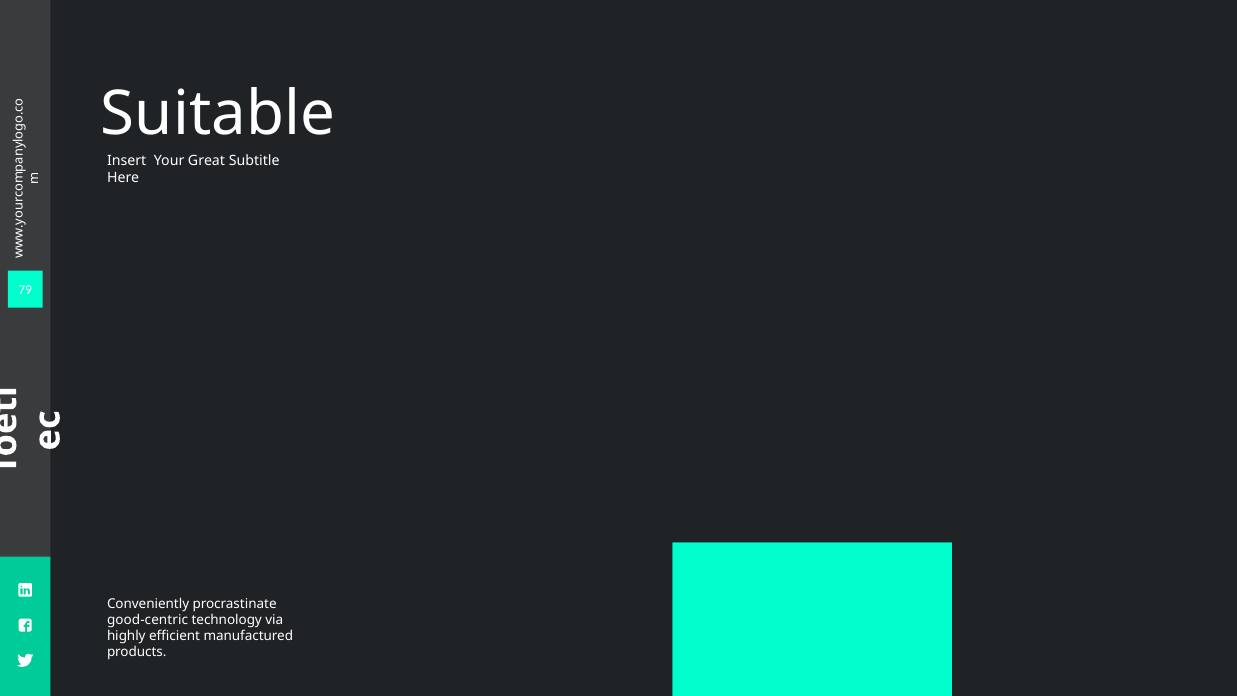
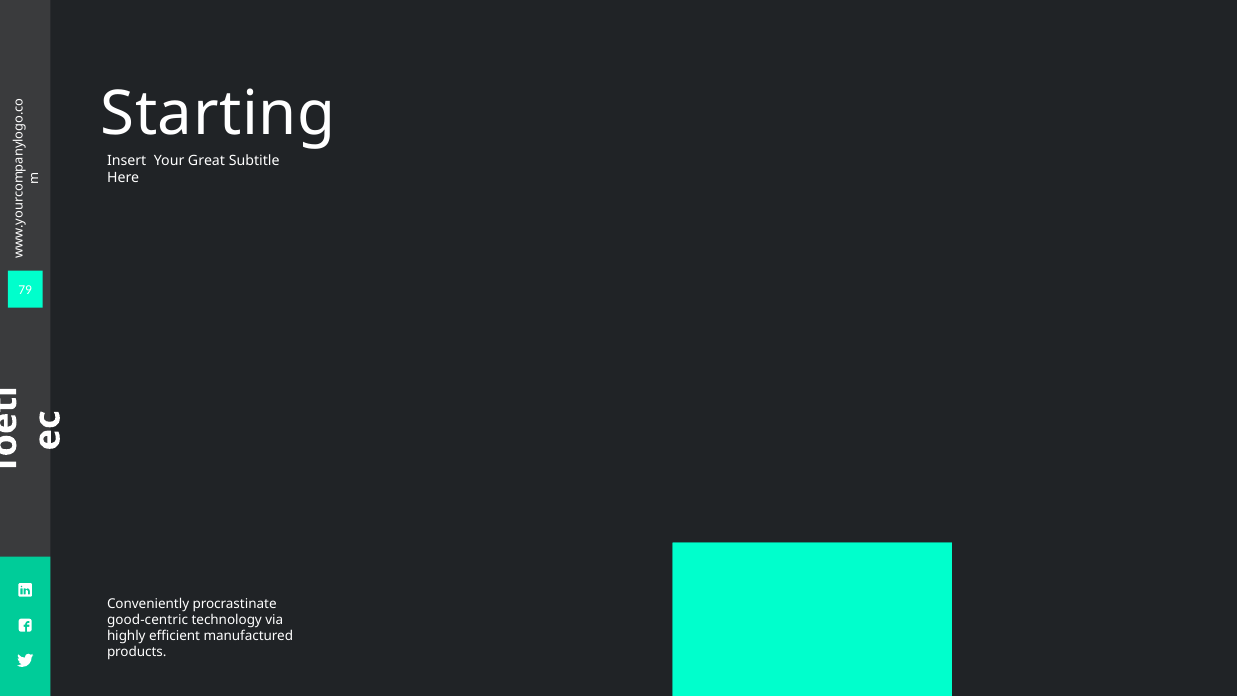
Suitable: Suitable -> Starting
